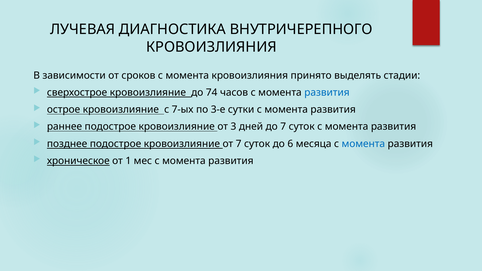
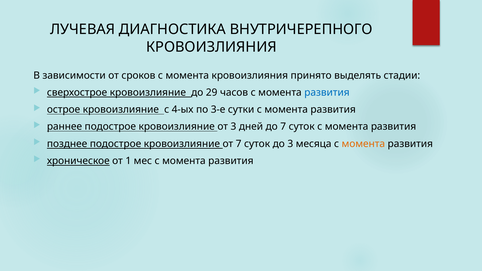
74: 74 -> 29
7-ых: 7-ых -> 4-ых
до 6: 6 -> 3
момента at (363, 144) colour: blue -> orange
